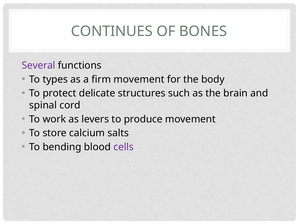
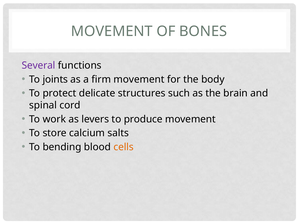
CONTINUES at (112, 31): CONTINUES -> MOVEMENT
types: types -> joints
cells colour: purple -> orange
